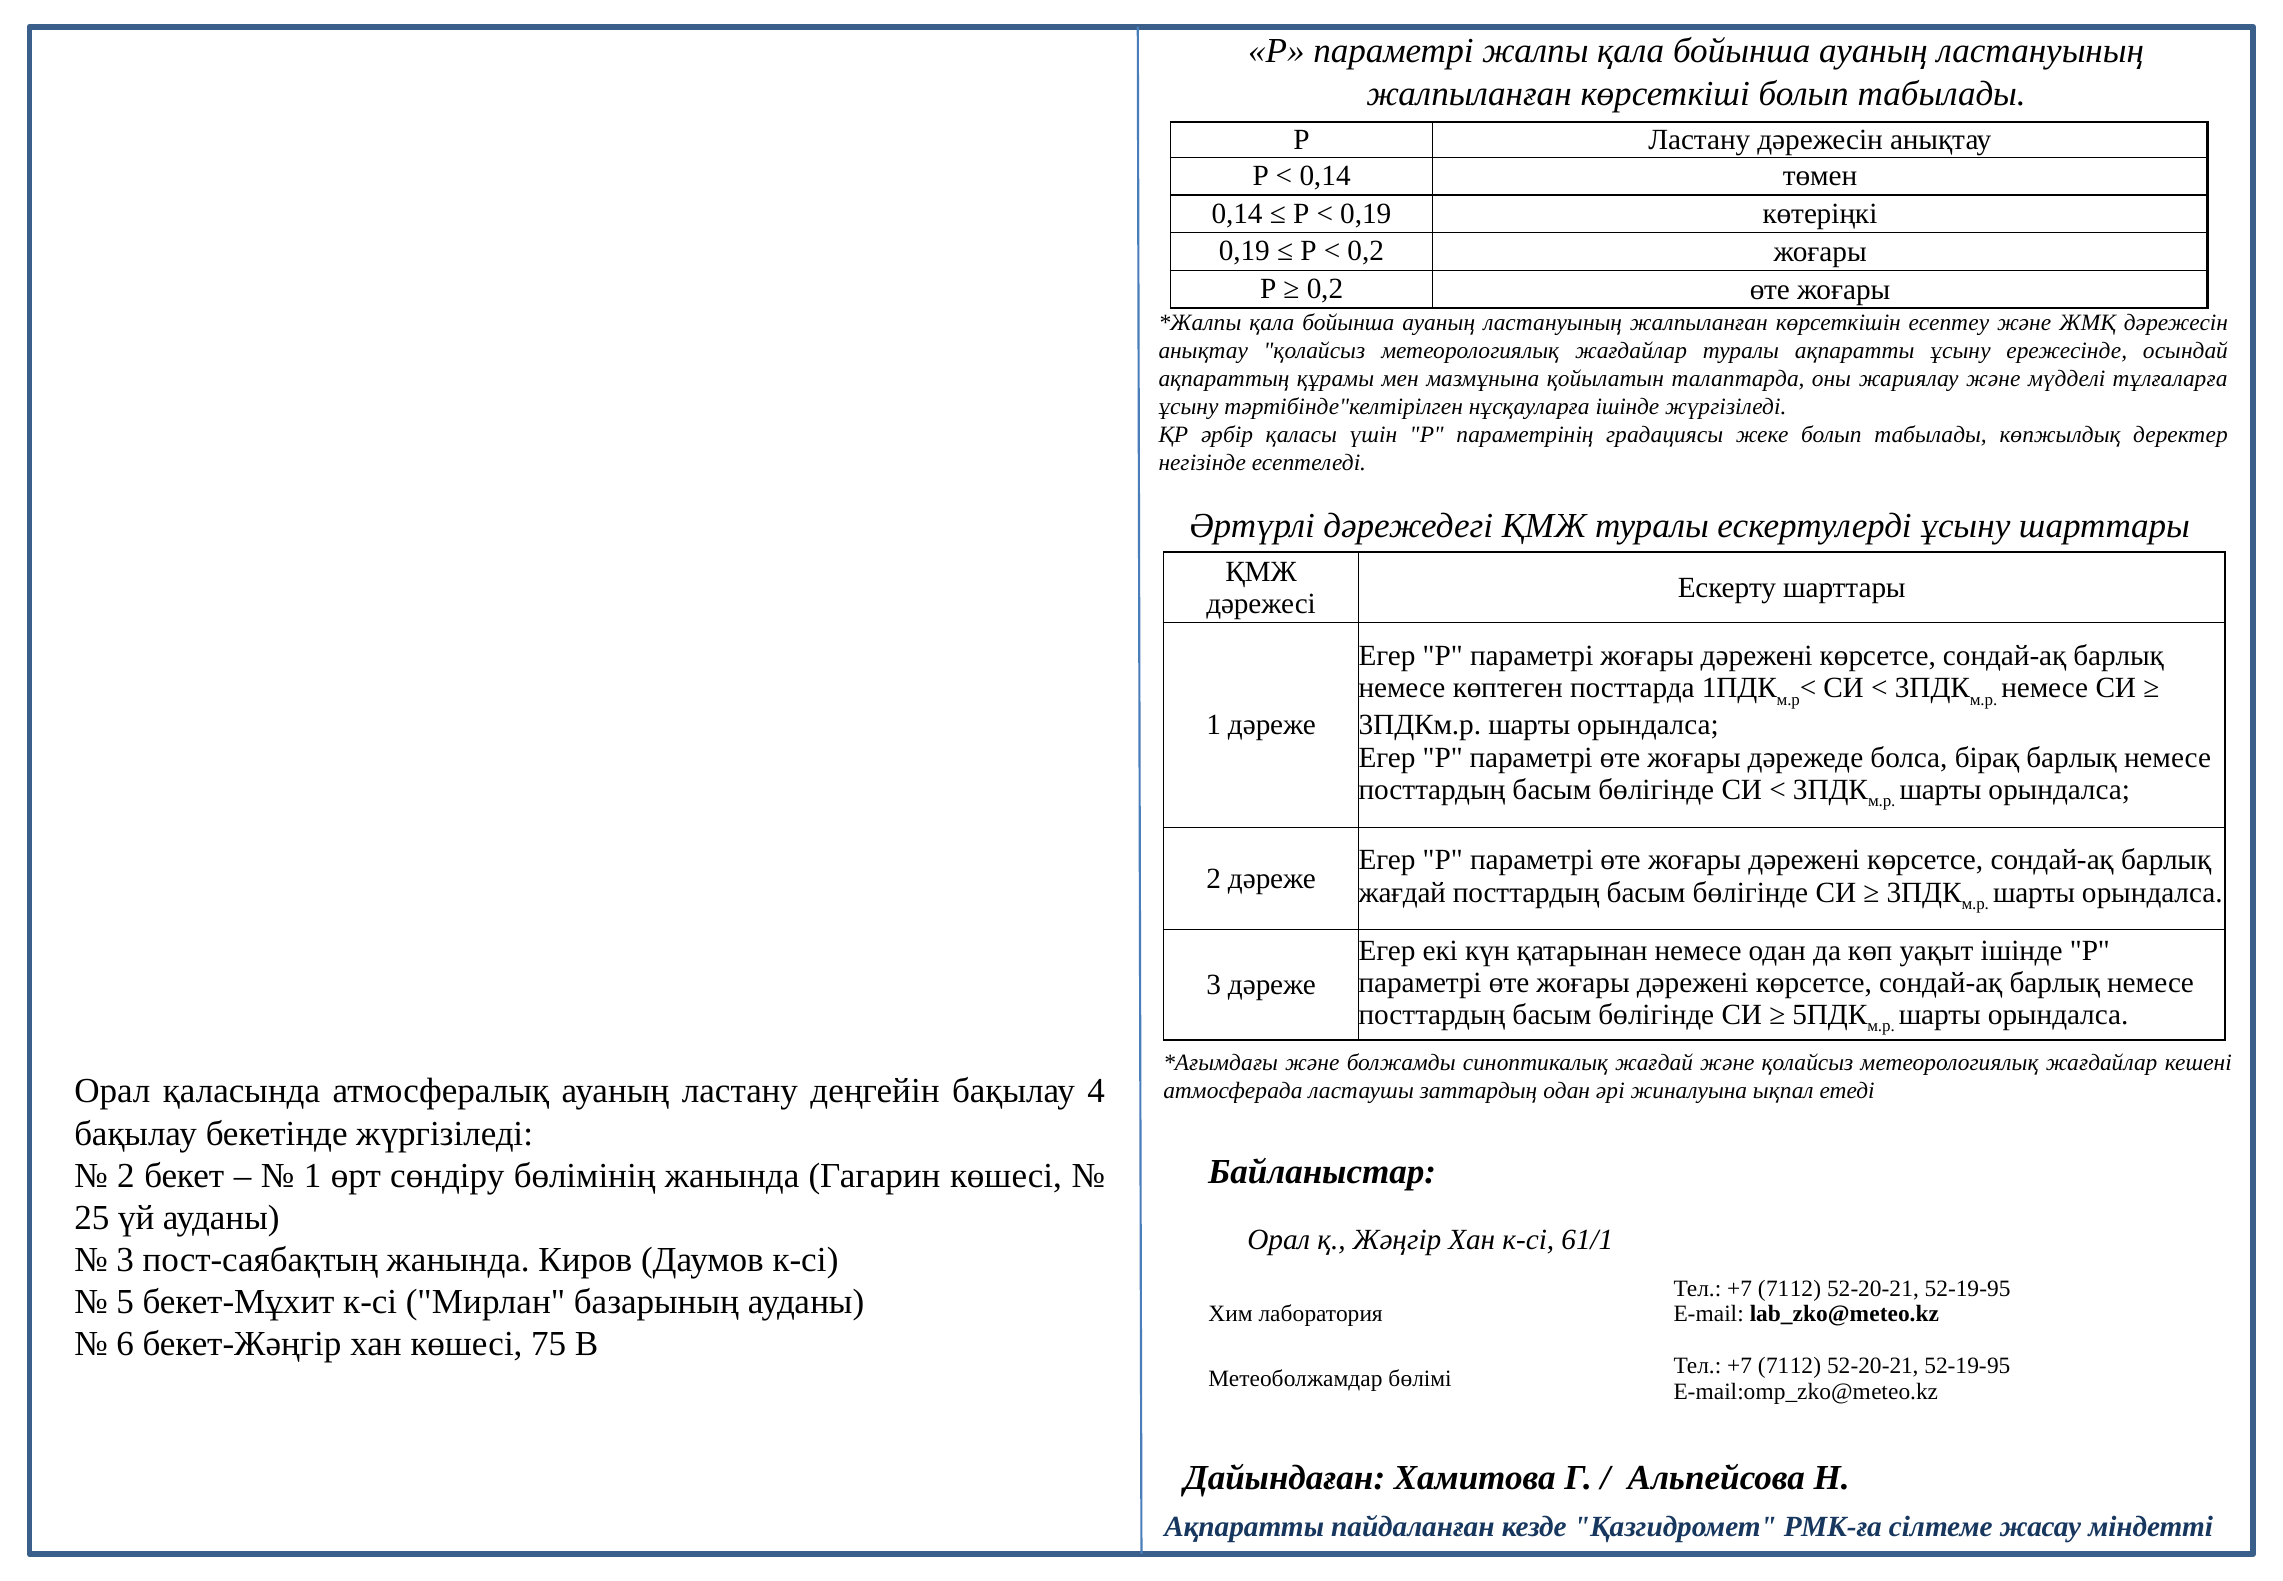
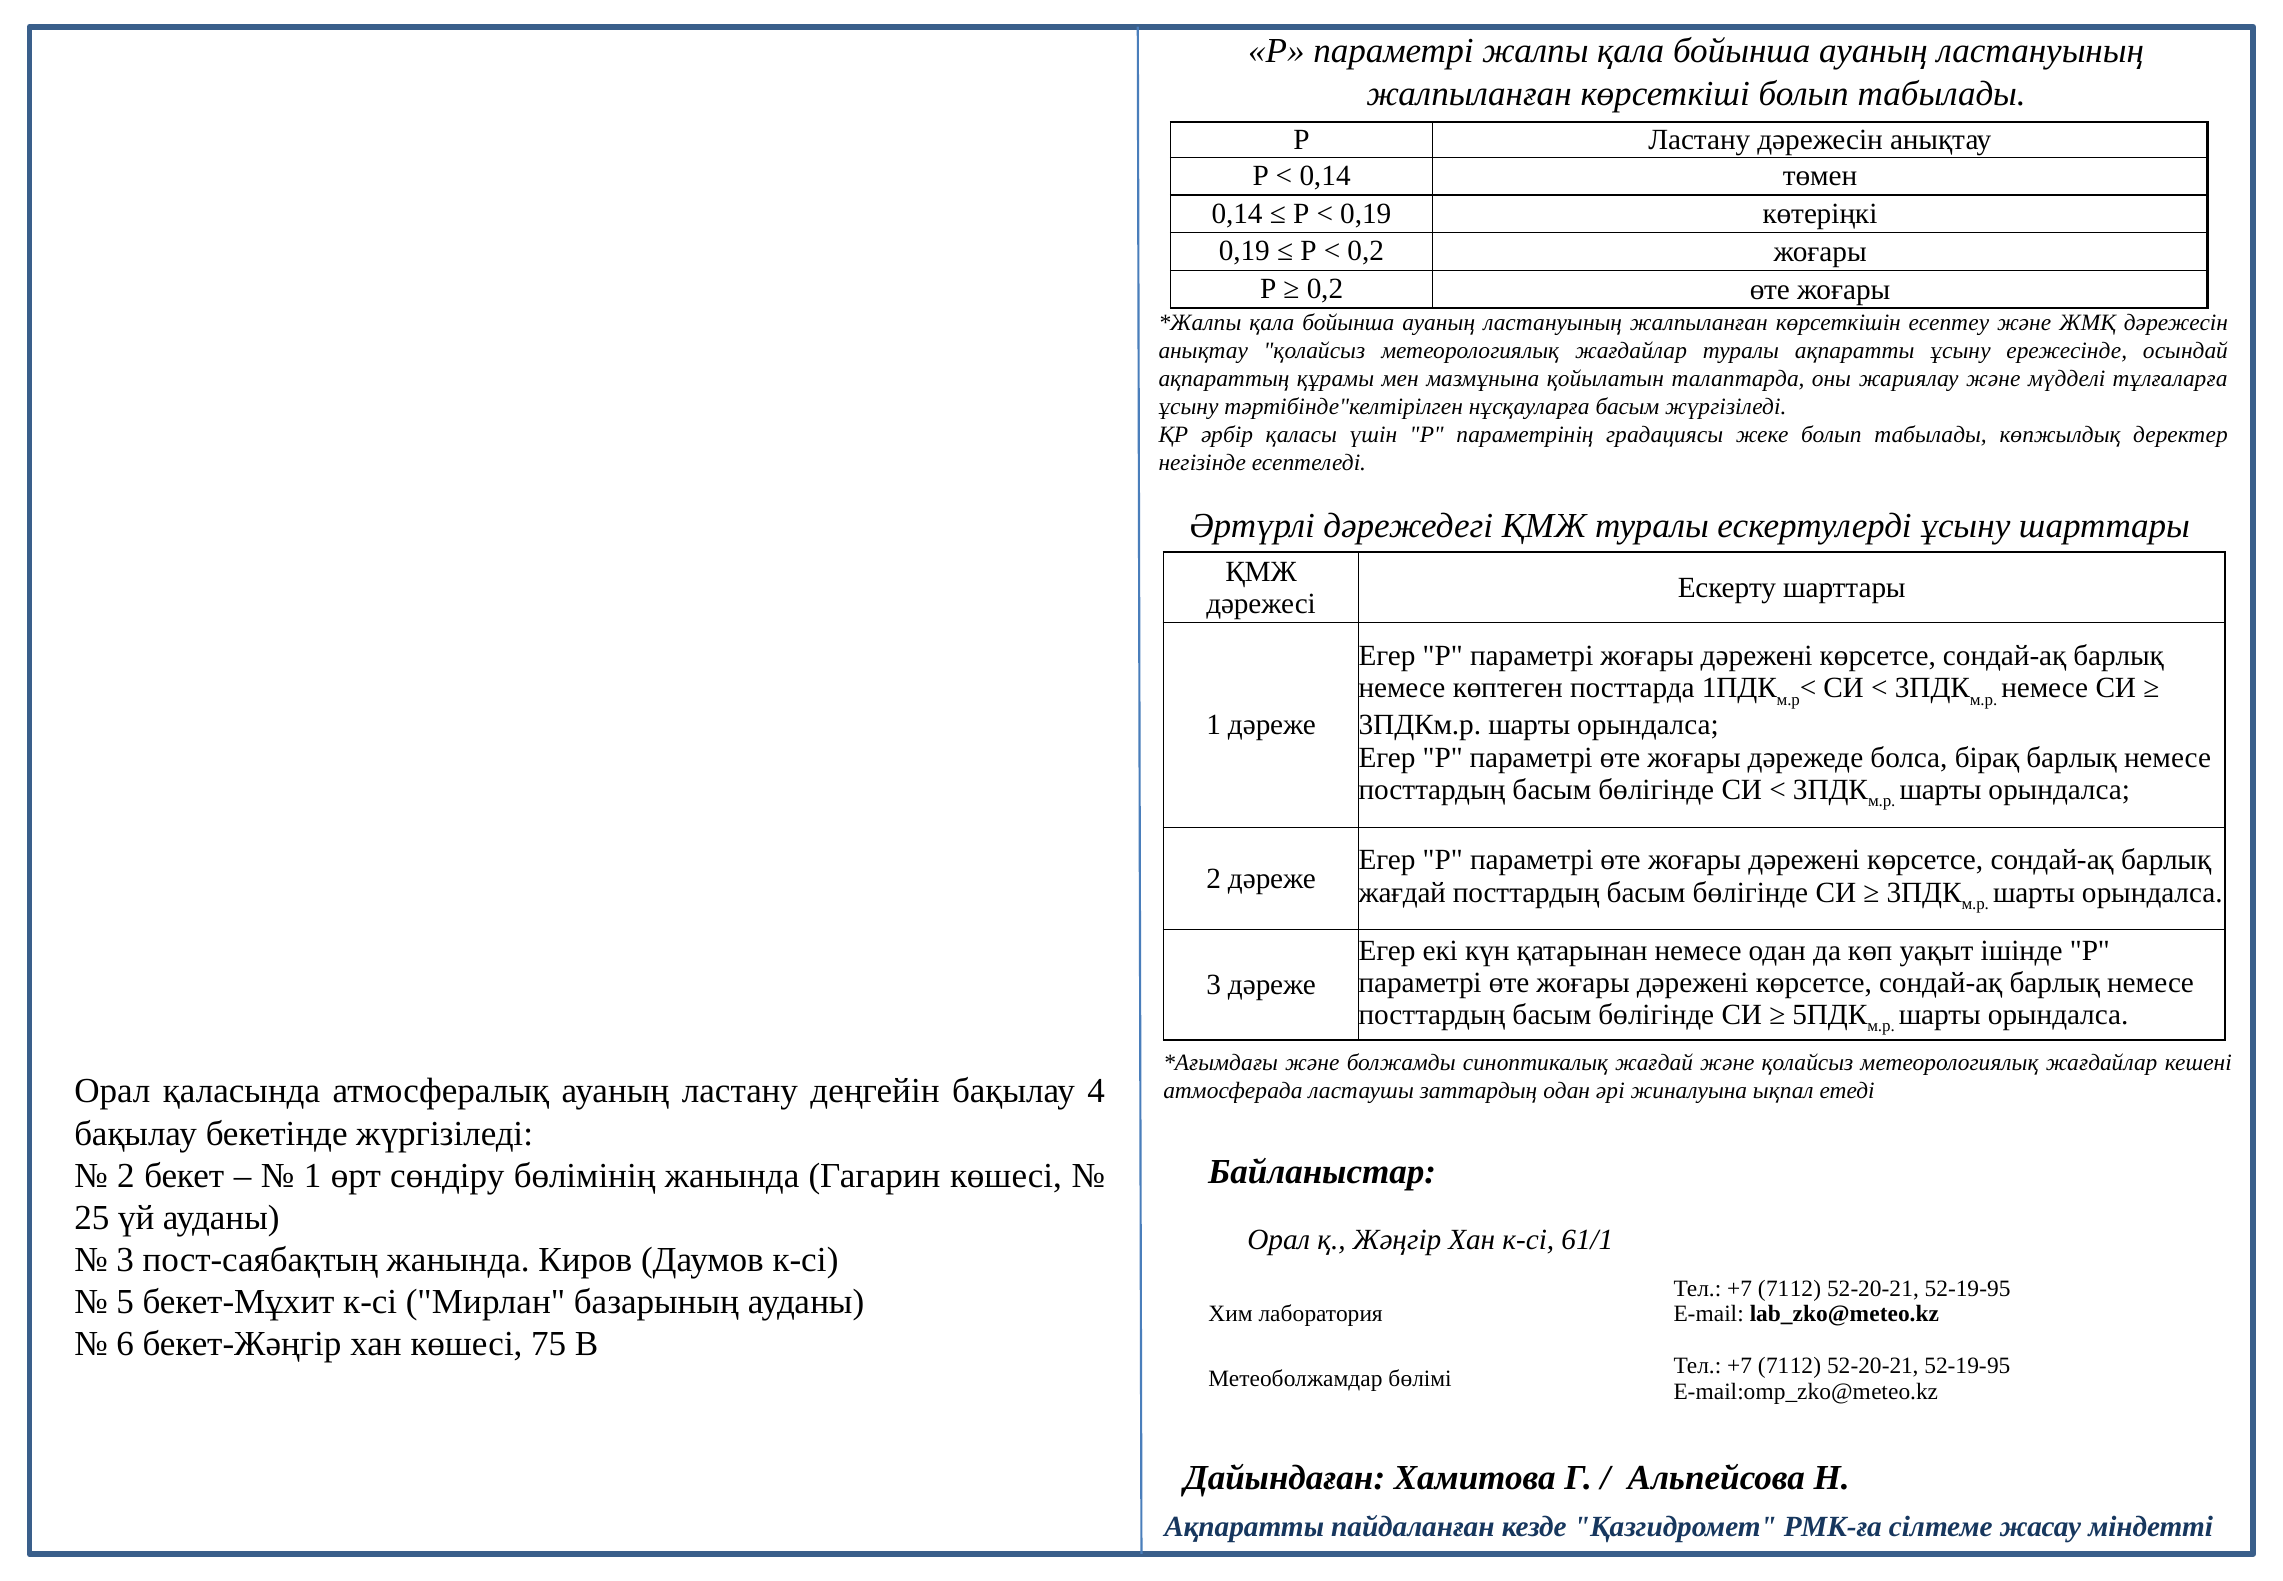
нұсқауларға ішінде: ішінде -> басым
